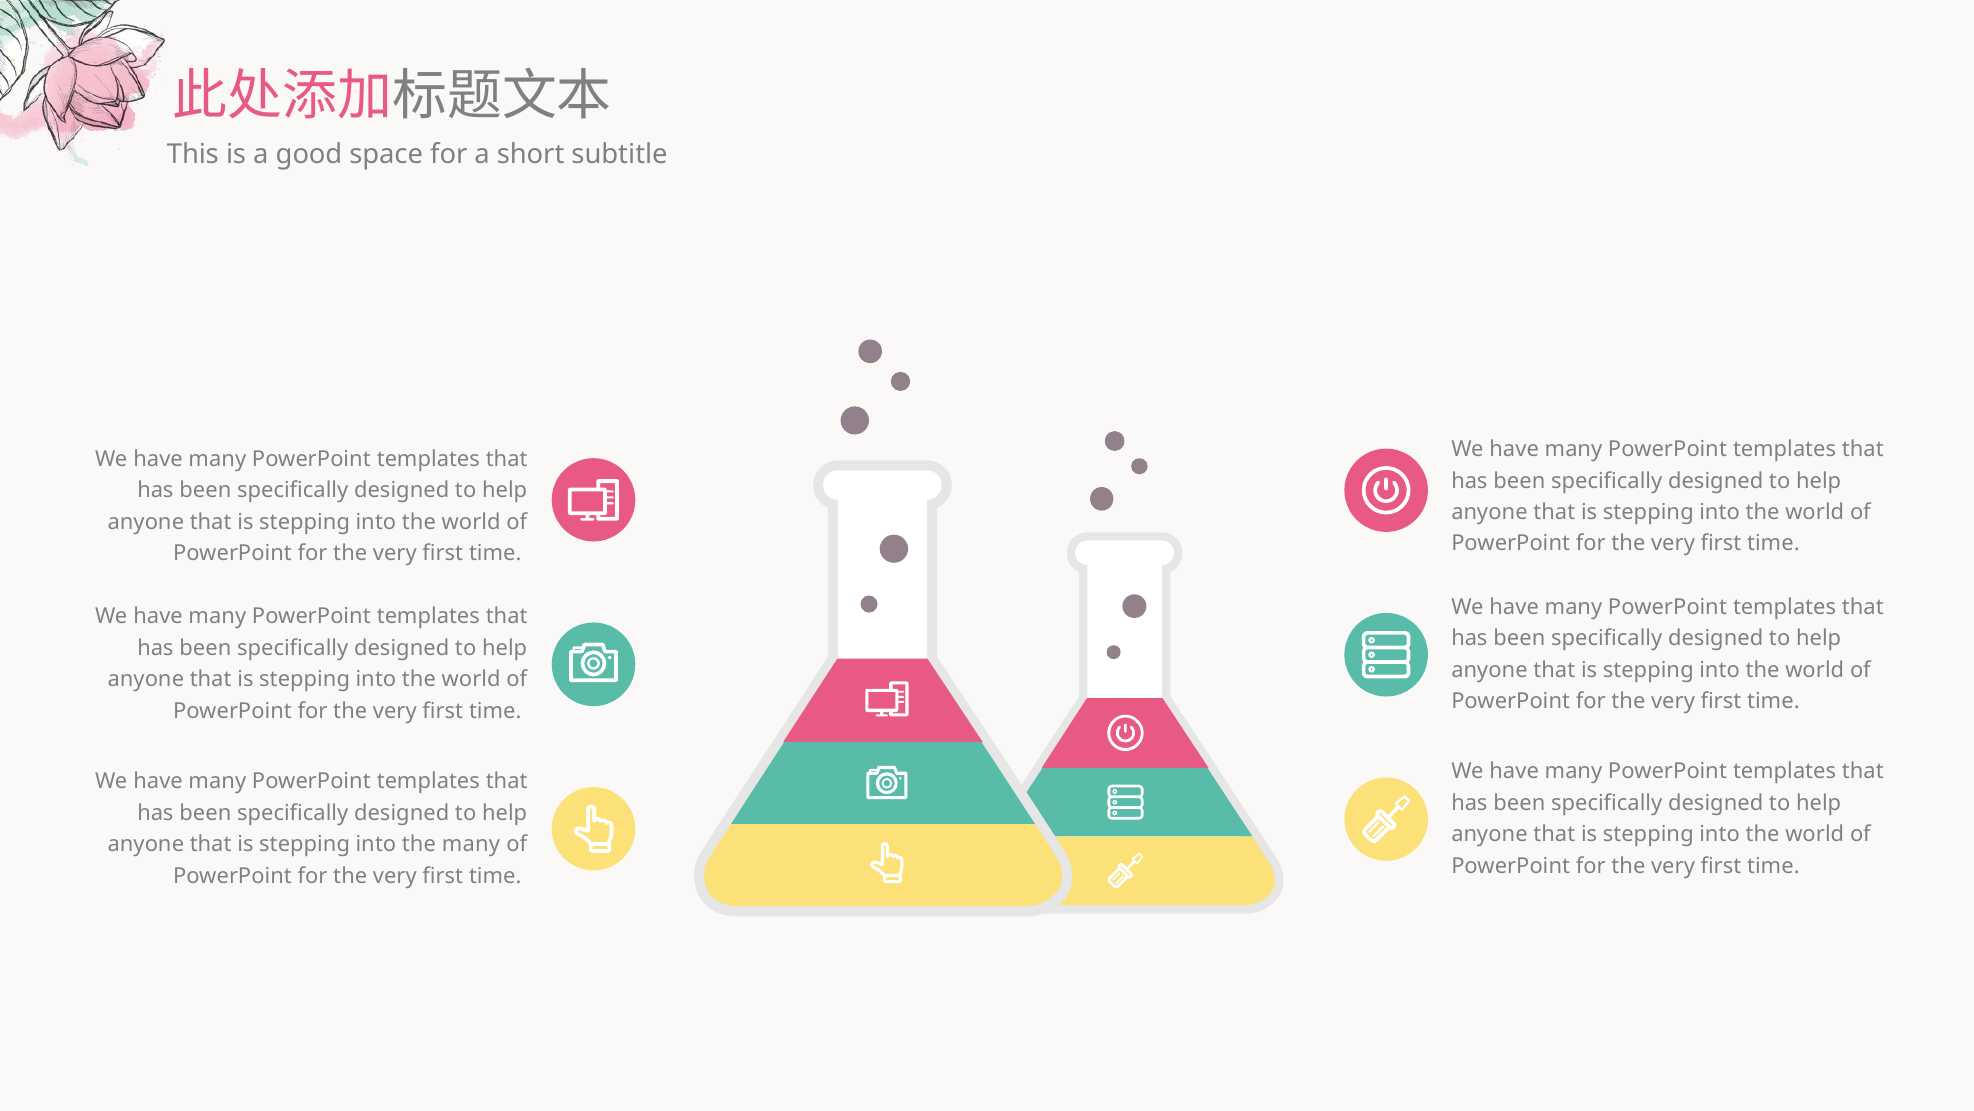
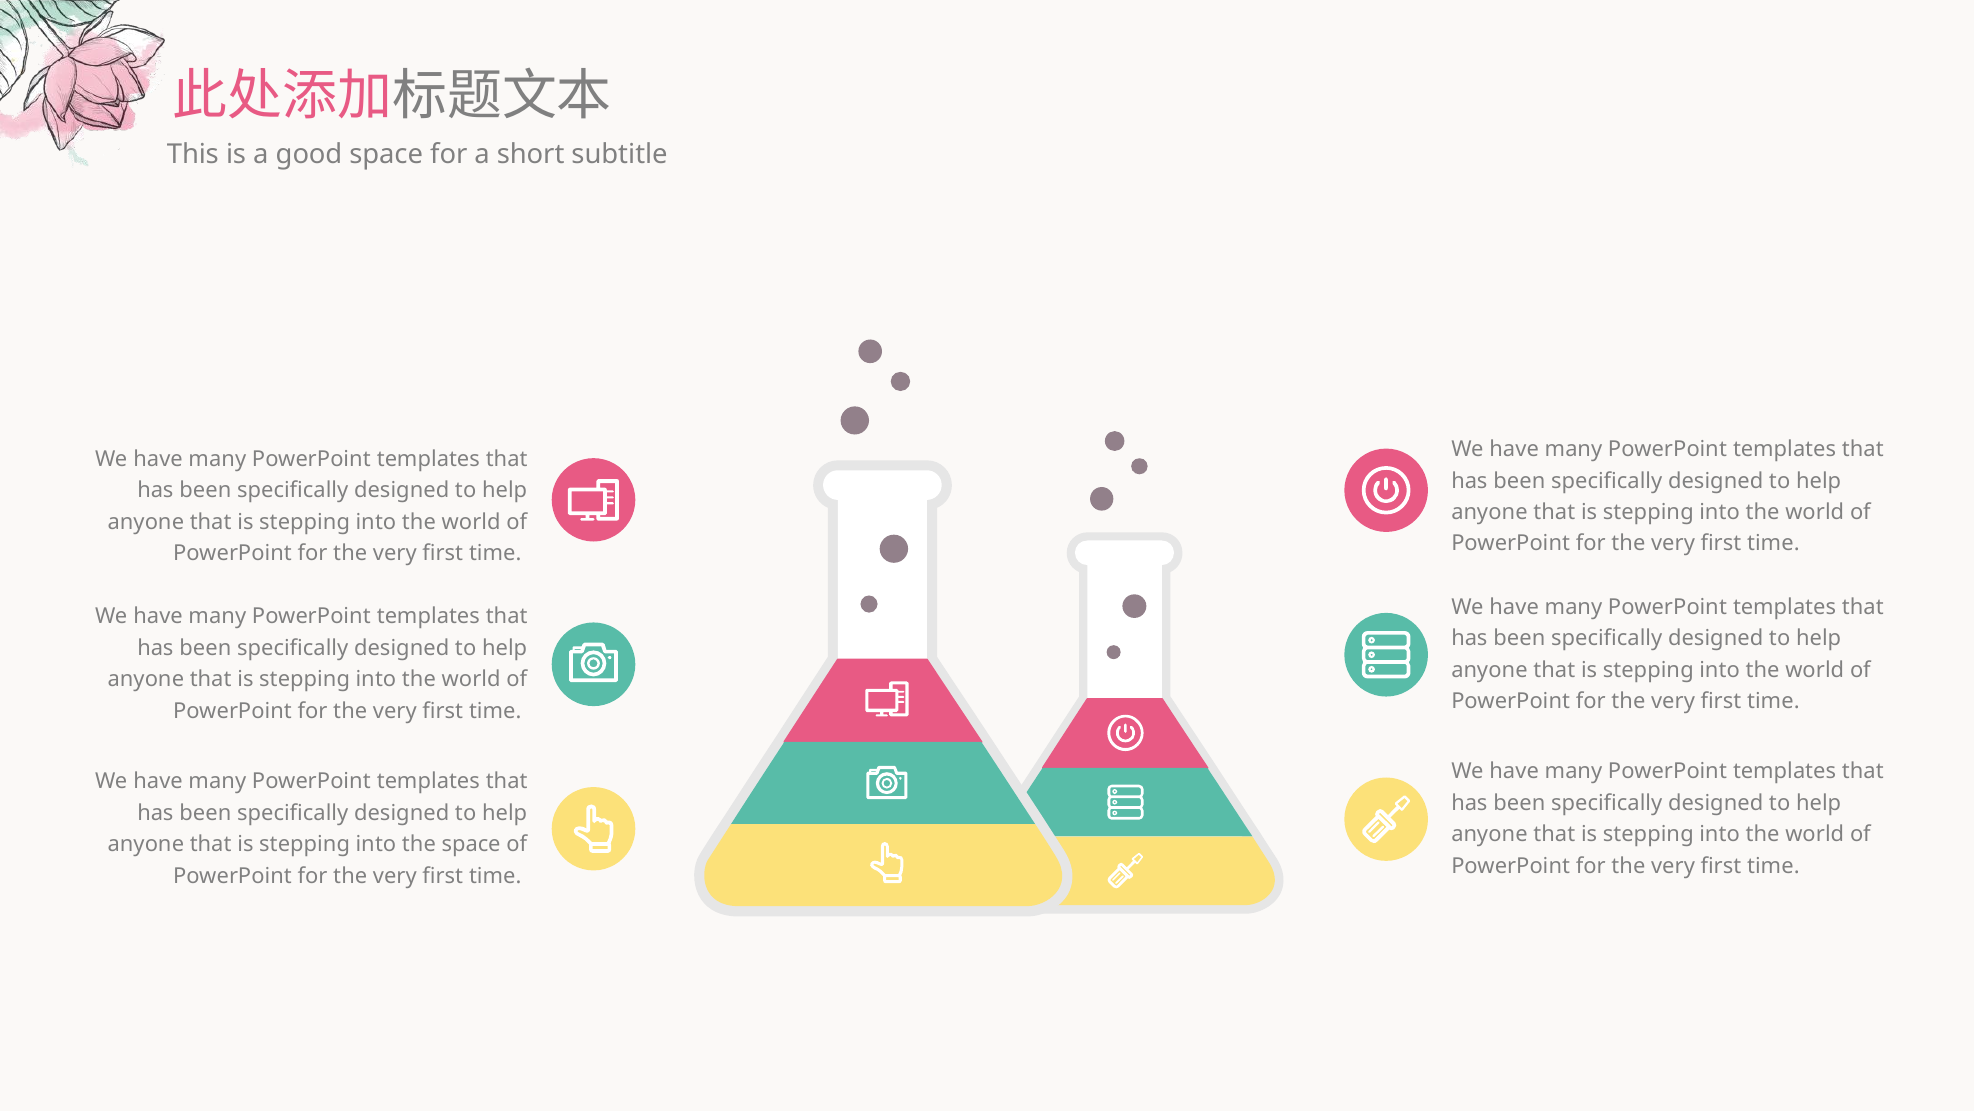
the many: many -> space
